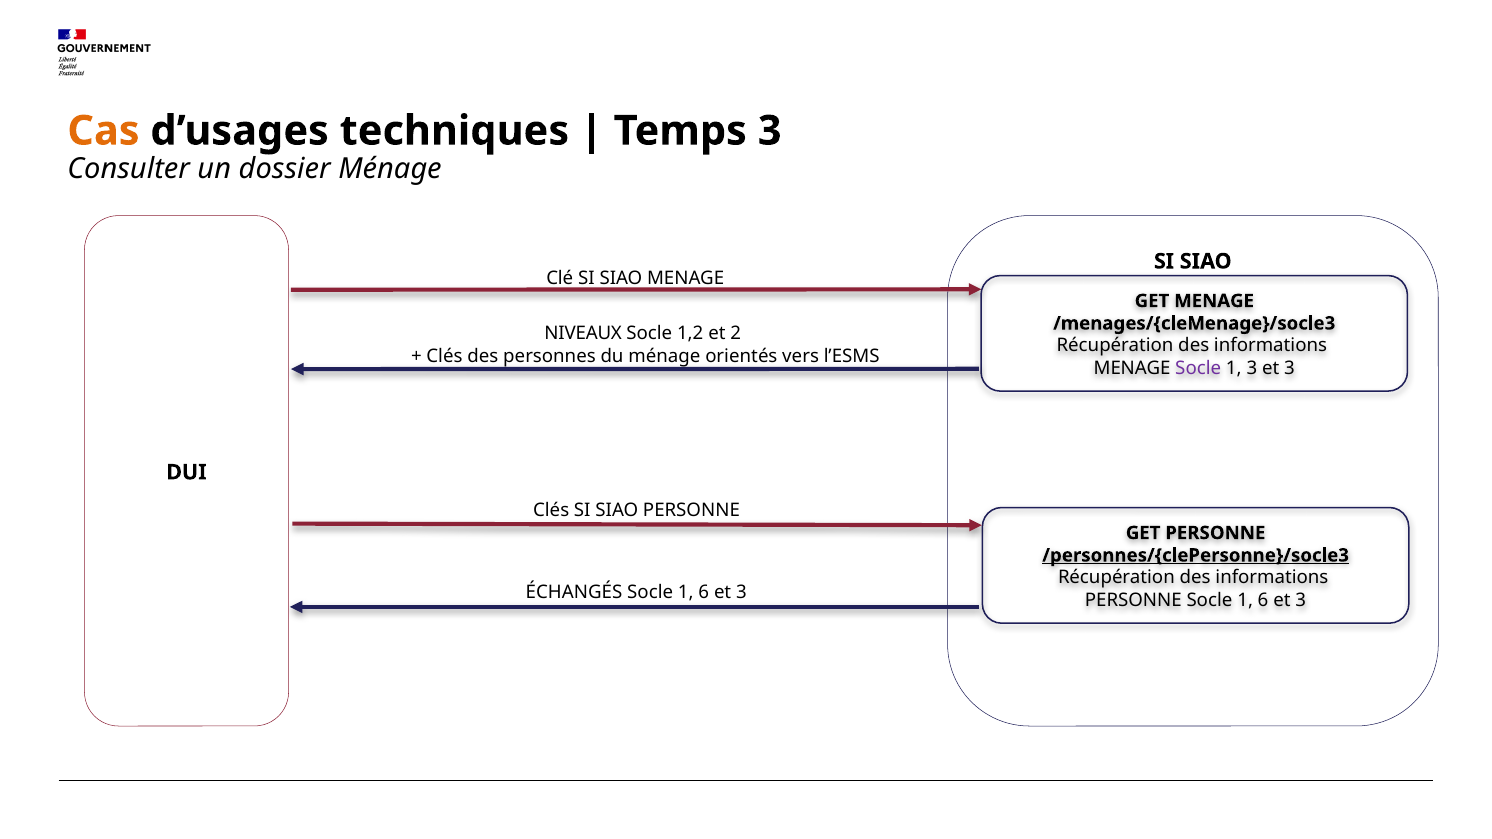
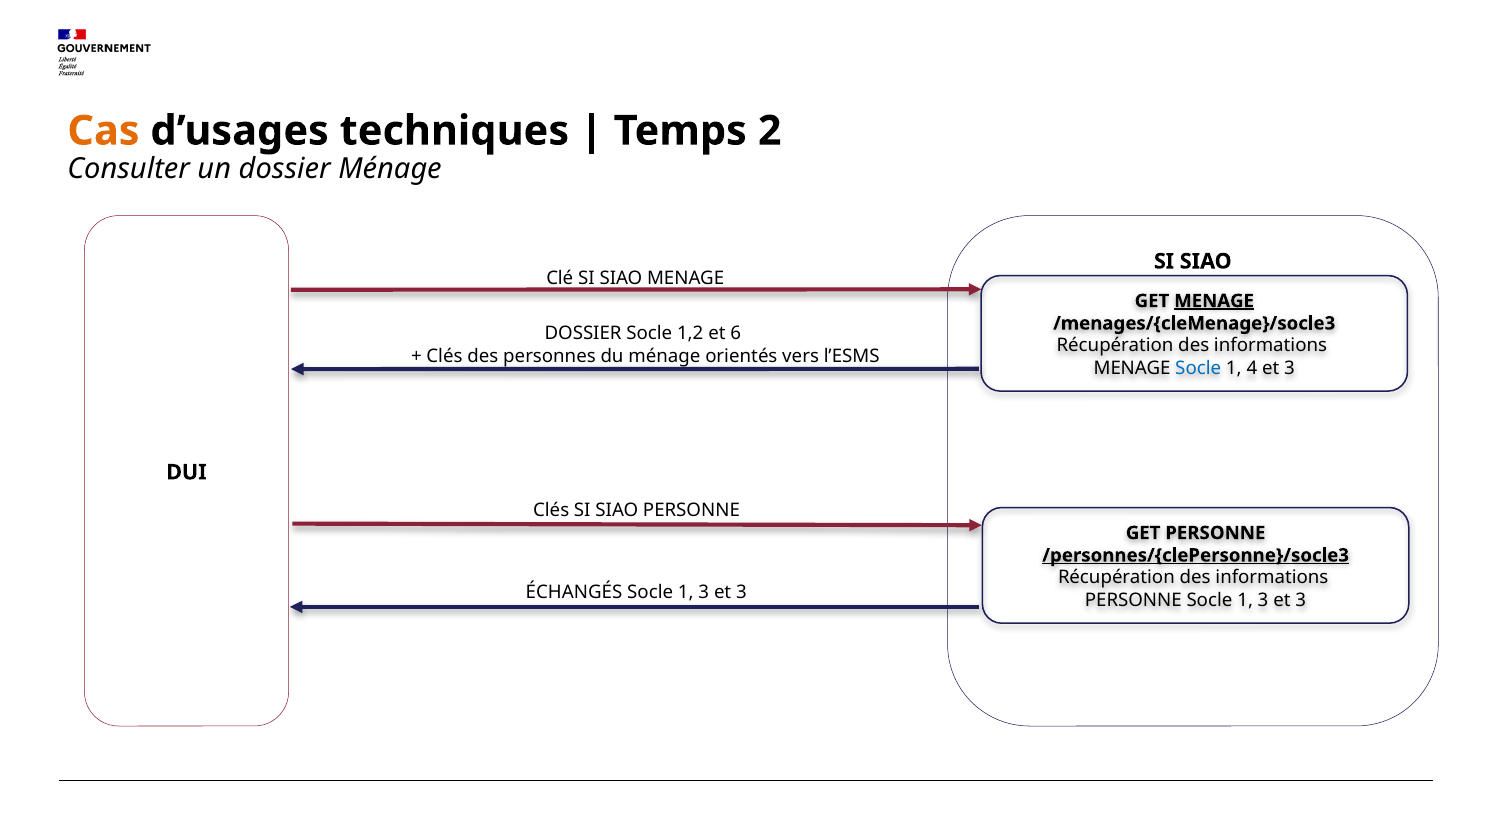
Temps 3: 3 -> 2
MENAGE at (1214, 301) underline: none -> present
NIVEAUX at (583, 334): NIVEAUX -> DOSSIER
2: 2 -> 6
Socle at (1198, 368) colour: purple -> blue
1 3: 3 -> 4
6 at (704, 592): 6 -> 3
PERSONNE Socle 1 6: 6 -> 3
